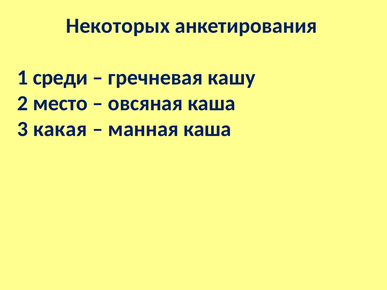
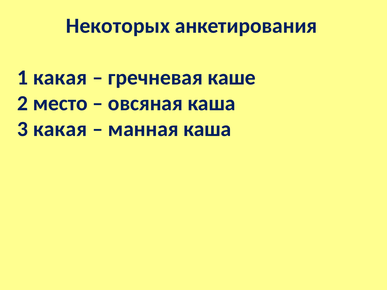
1 среди: среди -> какая
кашу: кашу -> каше
